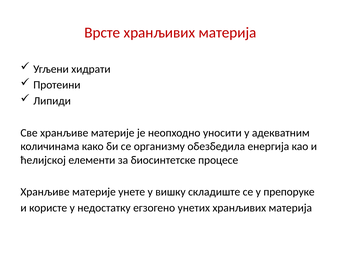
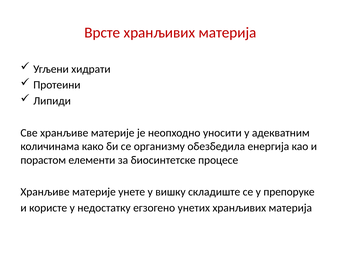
ћелијској: ћелијској -> порастом
